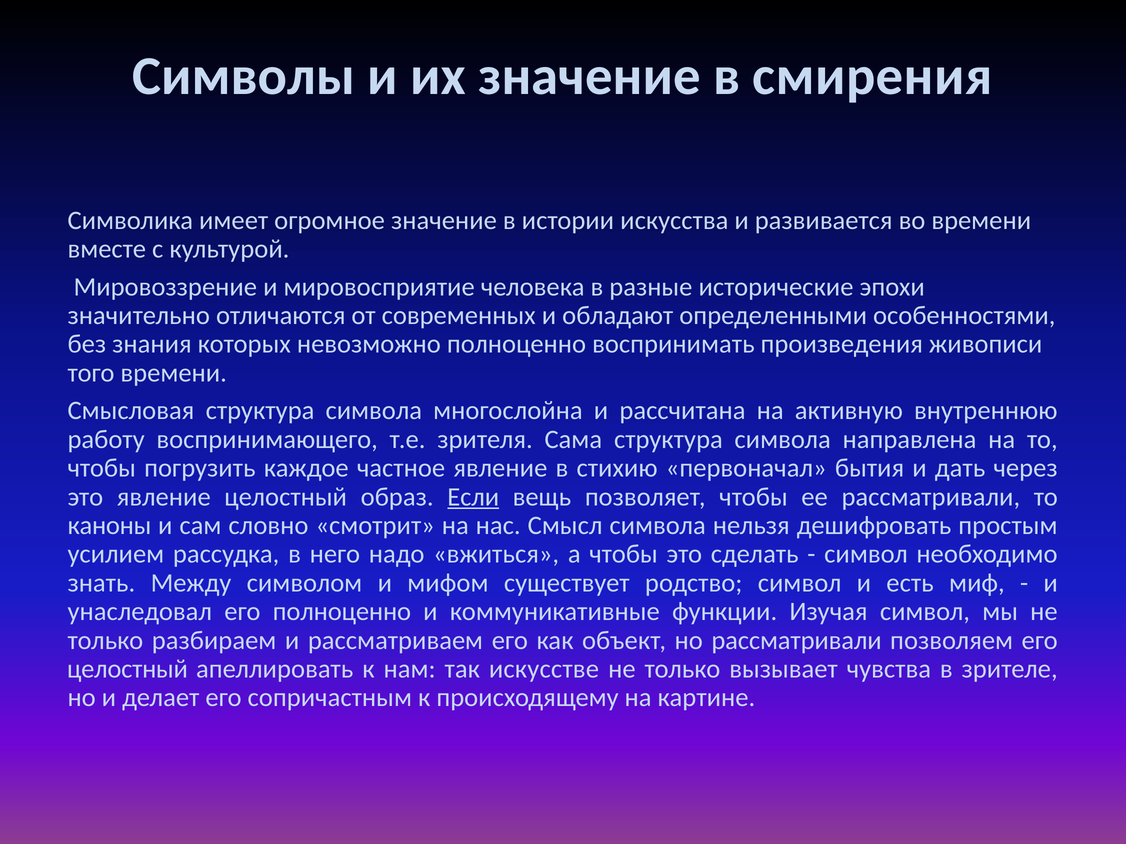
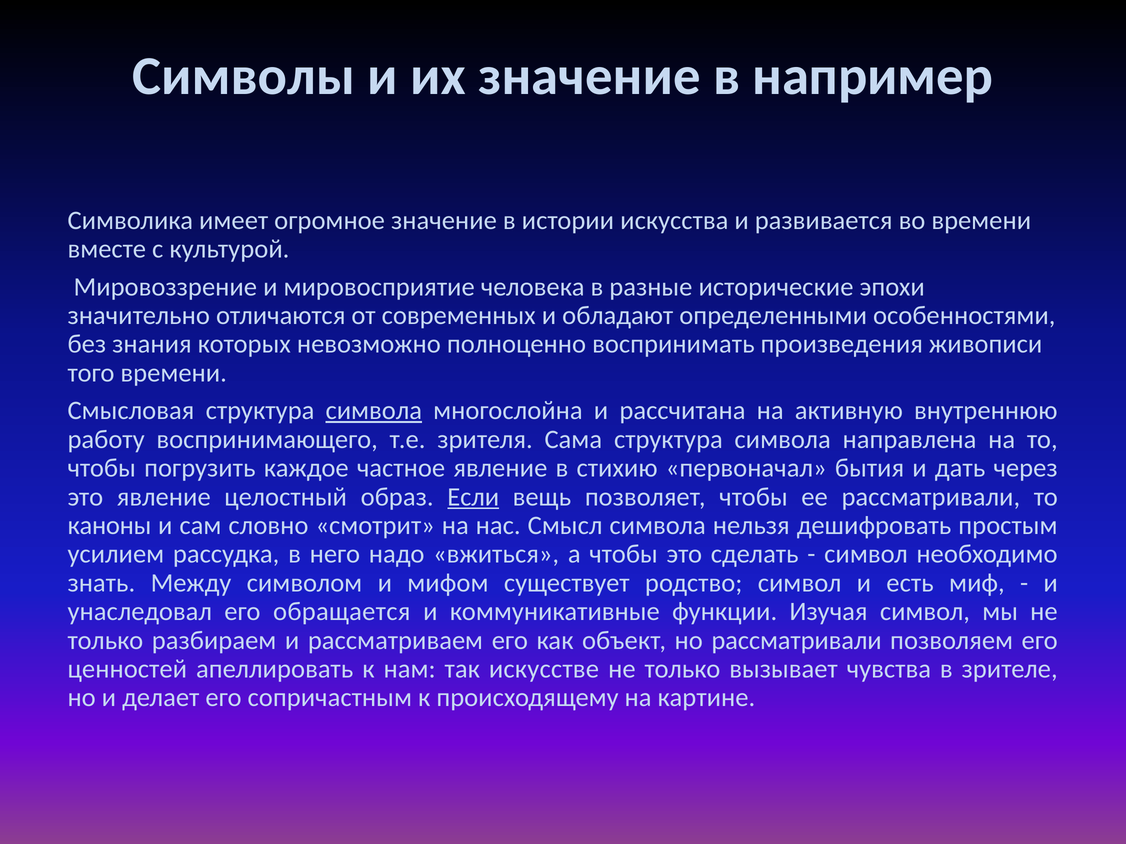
смирения: смирения -> например
символа at (374, 411) underline: none -> present
его полноценно: полноценно -> обращается
целостный at (127, 669): целостный -> ценностей
